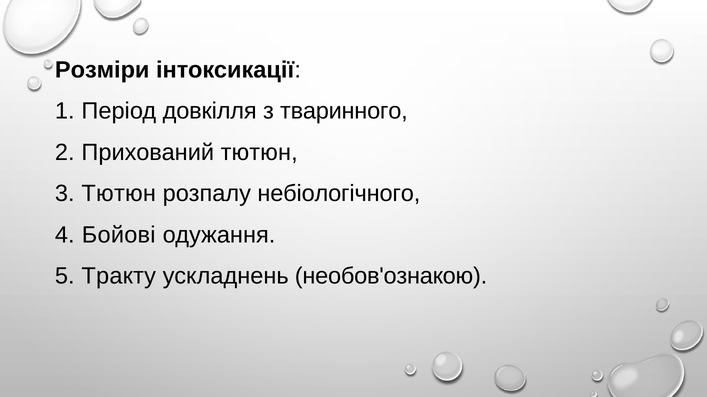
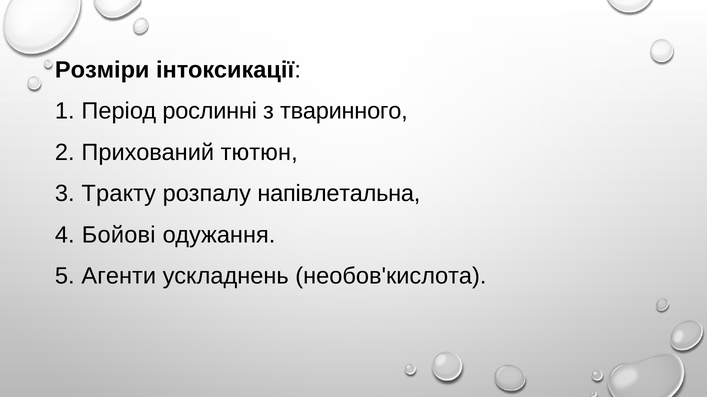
довкілля: довкілля -> рослинні
Тютюн at (119, 194): Тютюн -> Тракту
небіологічного: небіологічного -> напівлетальна
Тракту: Тракту -> Агенти
необов'ознакою: необов'ознакою -> необов'кислота
